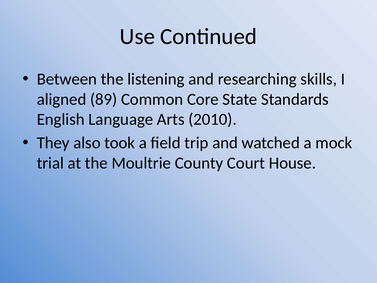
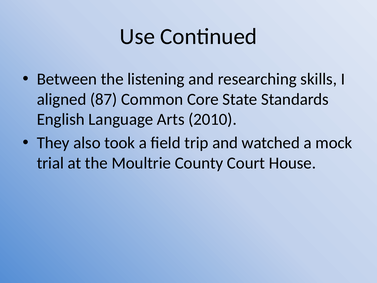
89: 89 -> 87
